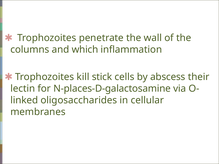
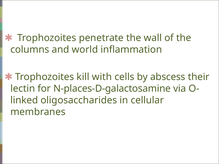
which: which -> world
stick: stick -> with
